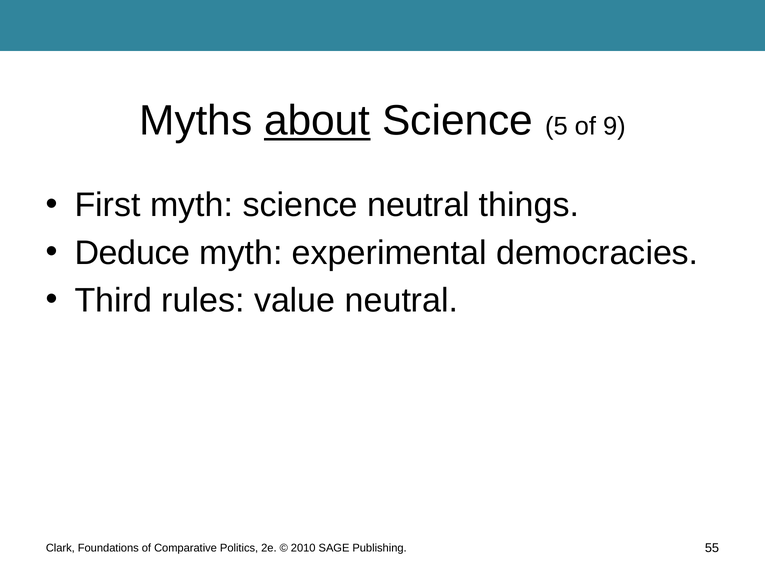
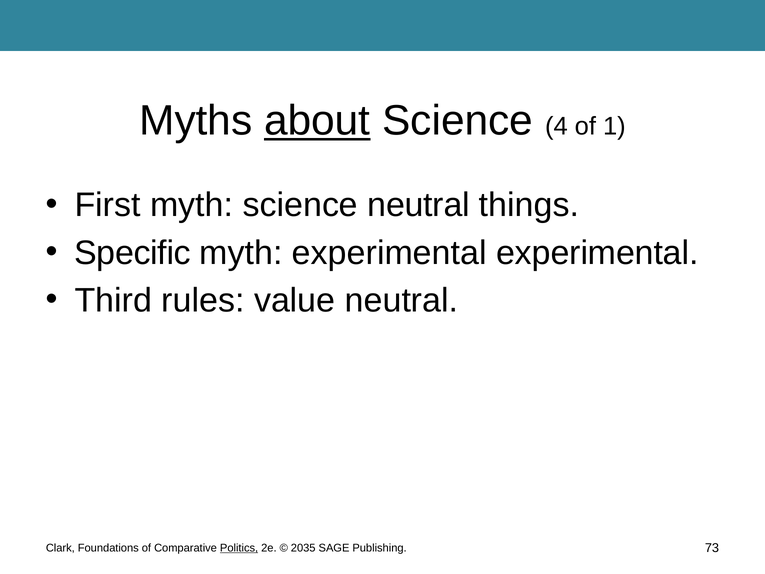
5: 5 -> 4
9: 9 -> 1
Deduce: Deduce -> Specific
experimental democracies: democracies -> experimental
Politics underline: none -> present
2010: 2010 -> 2035
55: 55 -> 73
